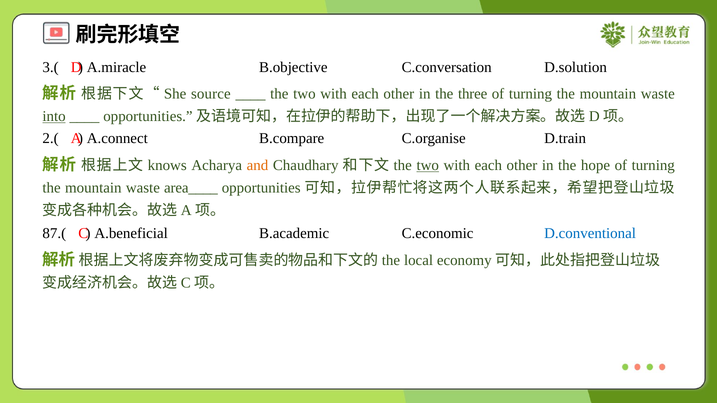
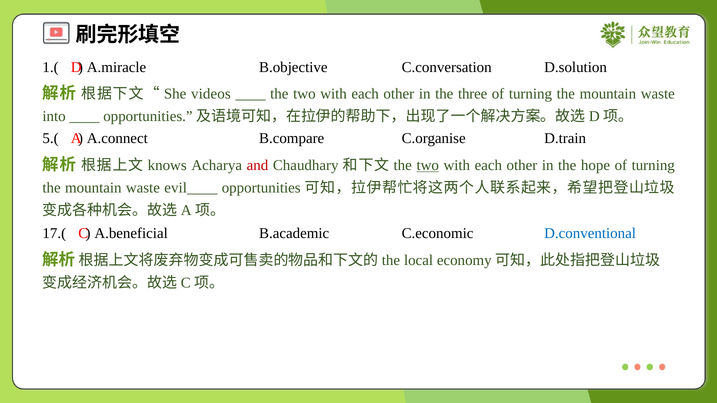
3.(: 3.( -> 1.(
source: source -> videos
into underline: present -> none
2.(: 2.( -> 5.(
and colour: orange -> red
area____: area____ -> evil____
87.(: 87.( -> 17.(
